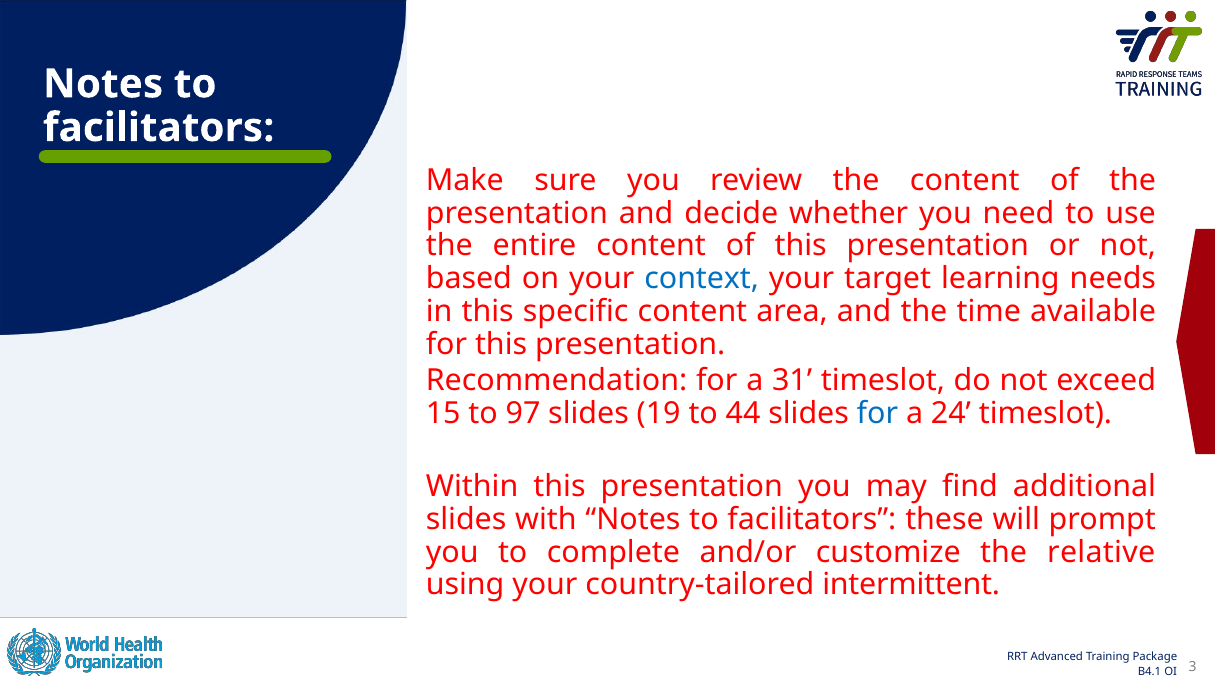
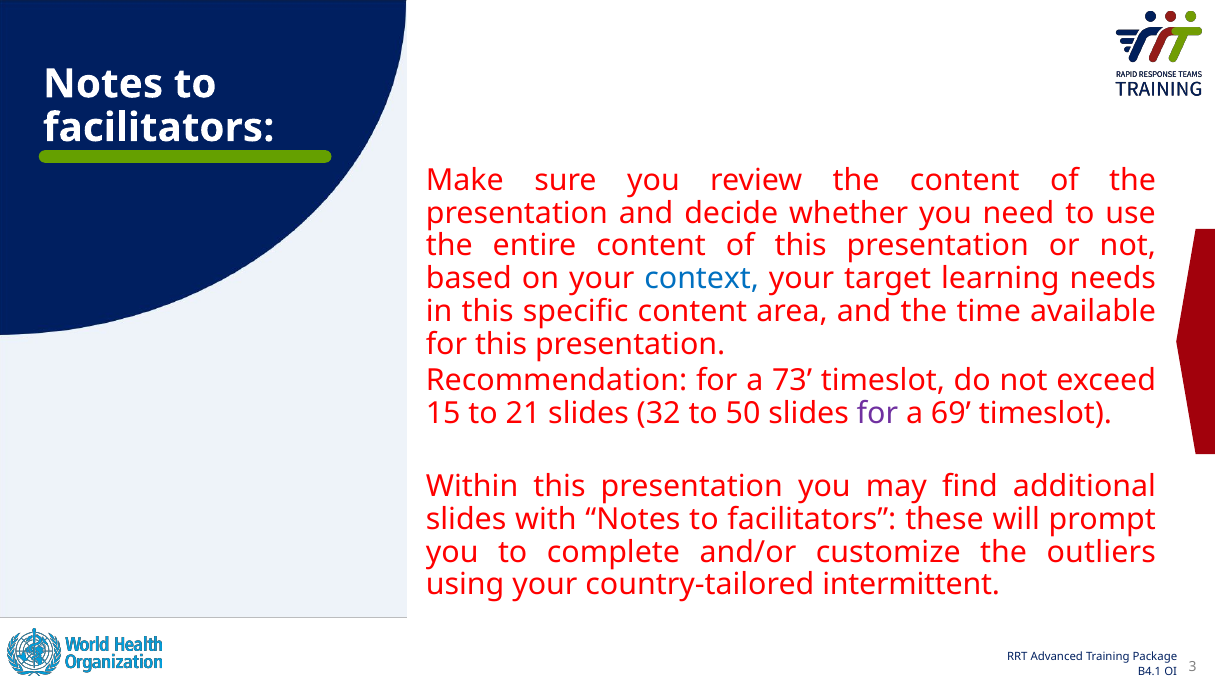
31: 31 -> 73
97: 97 -> 21
19: 19 -> 32
44: 44 -> 50
for at (877, 414) colour: blue -> purple
24: 24 -> 69
relative: relative -> outliers
